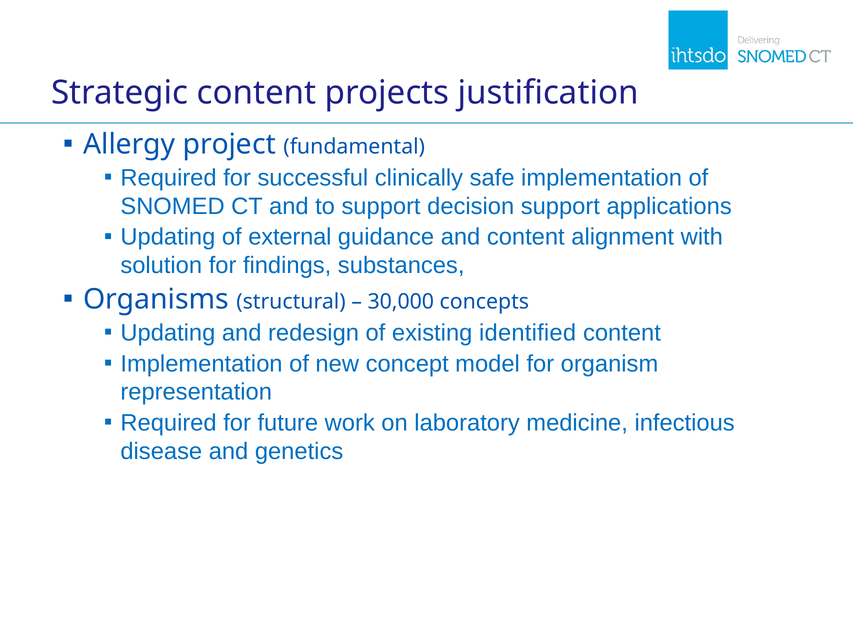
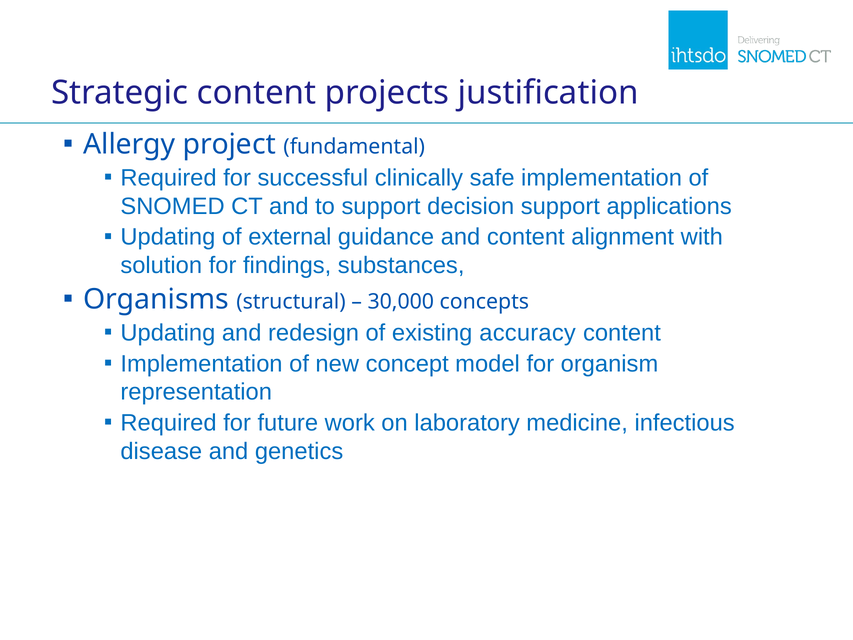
identified: identified -> accuracy
